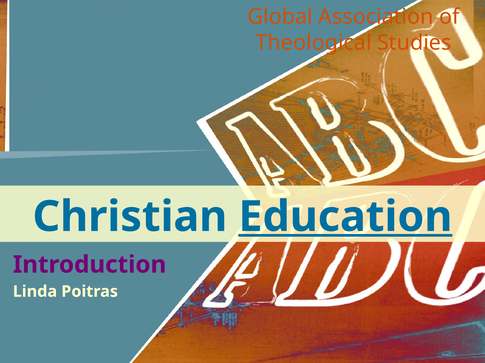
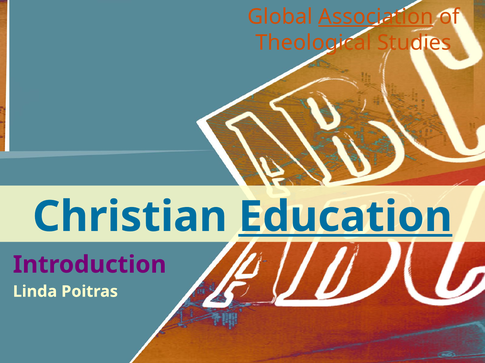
Association underline: none -> present
